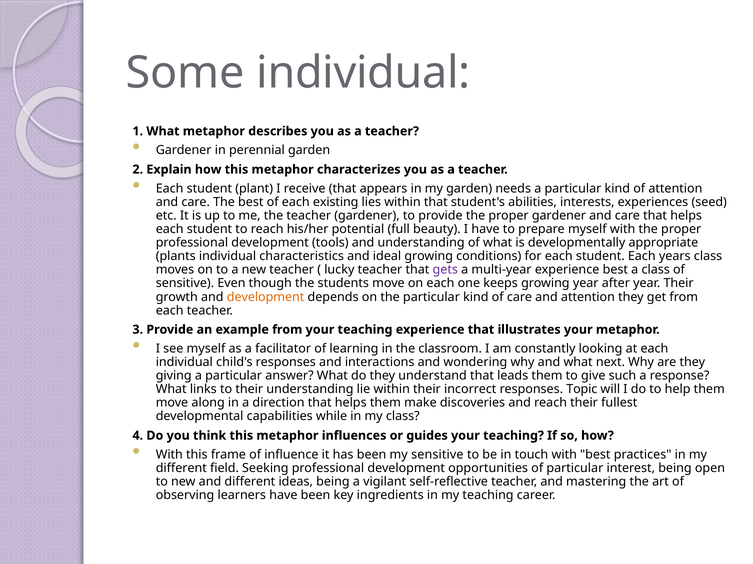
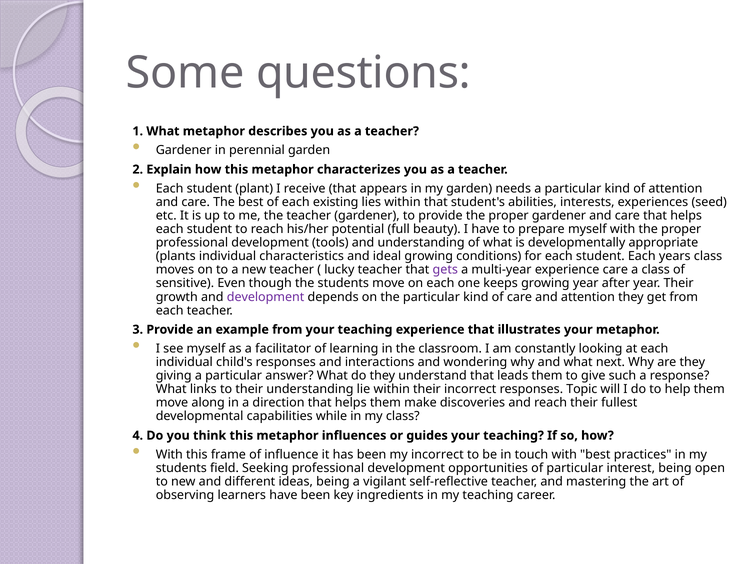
Some individual: individual -> questions
experience best: best -> care
development at (266, 297) colour: orange -> purple
my sensitive: sensitive -> incorrect
different at (181, 469): different -> students
